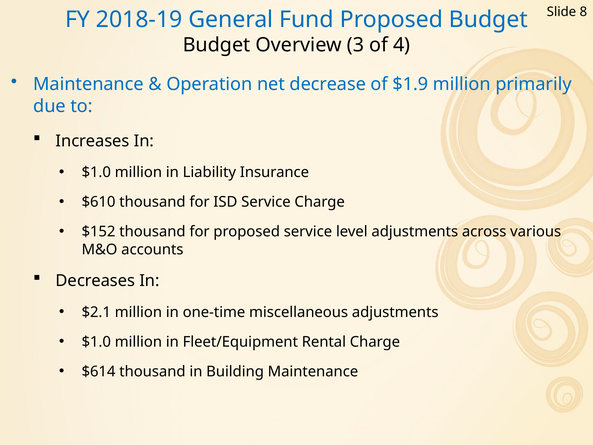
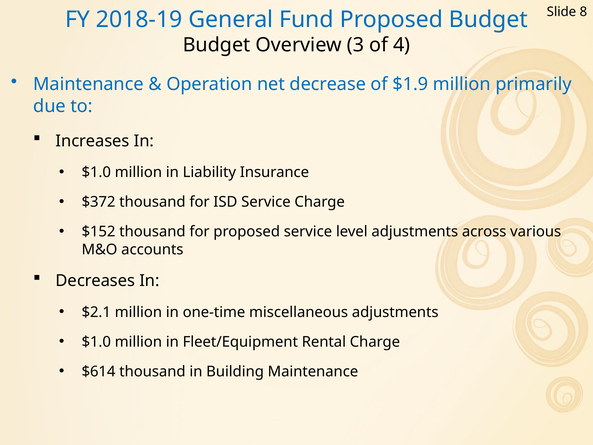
$610: $610 -> $372
